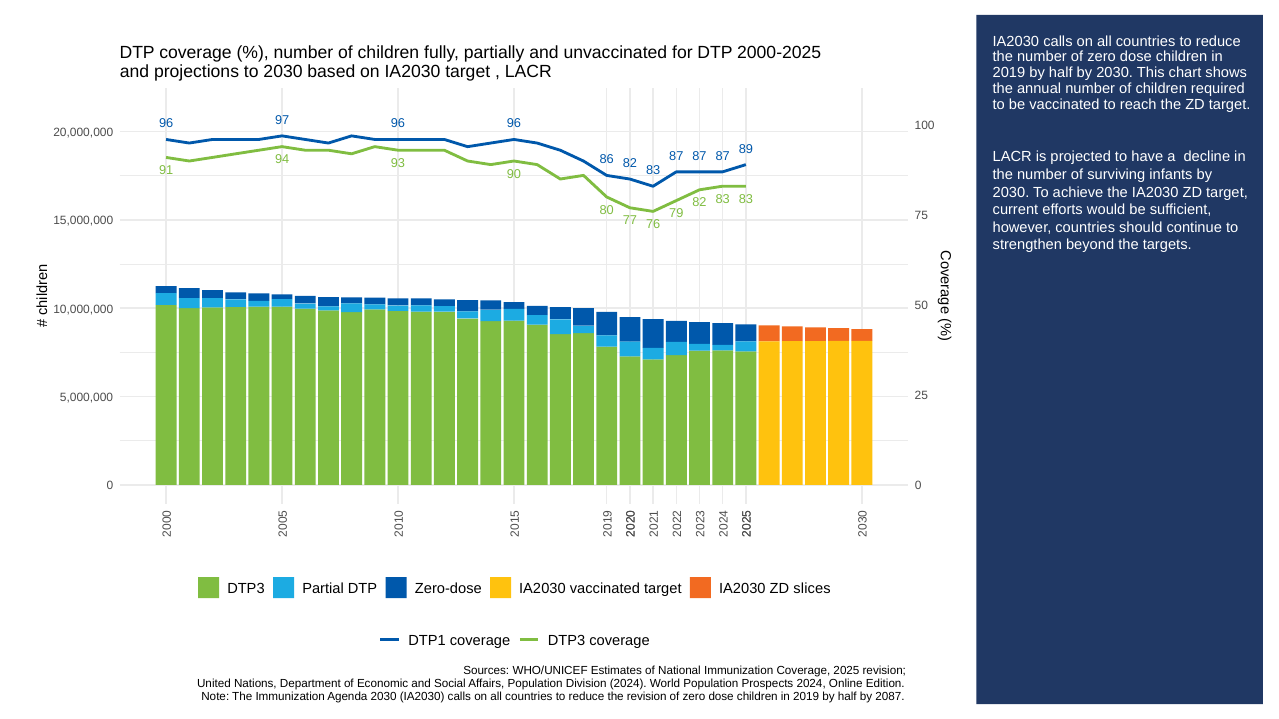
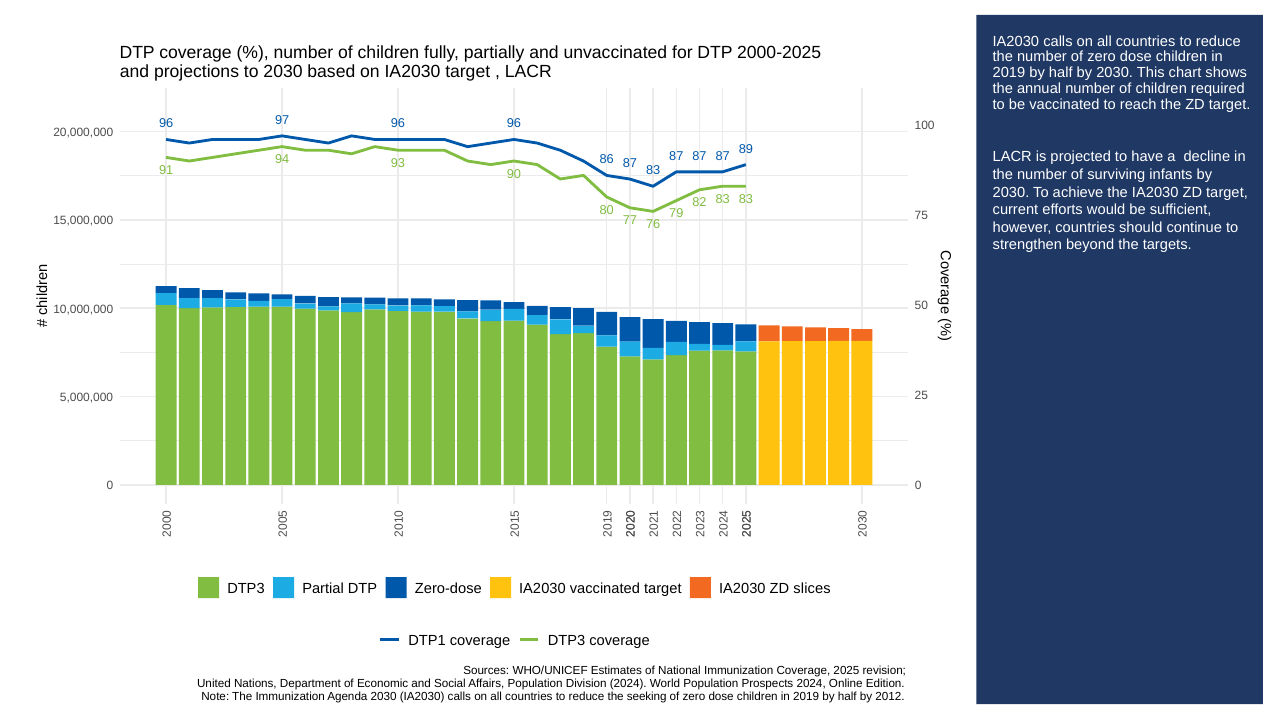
86 82: 82 -> 87
the revision: revision -> seeking
2087: 2087 -> 2012
